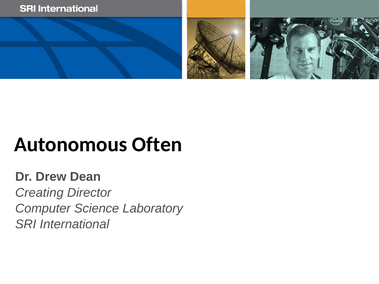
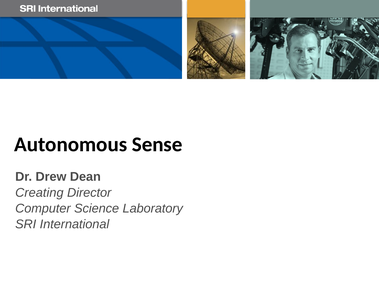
Often: Often -> Sense
